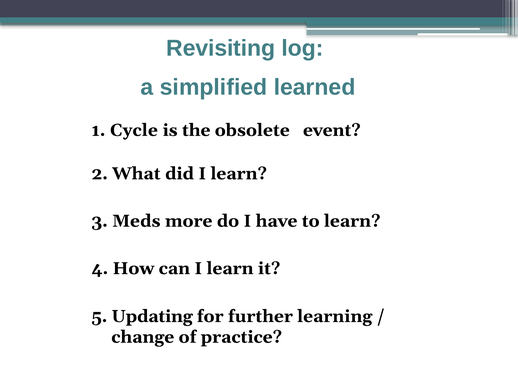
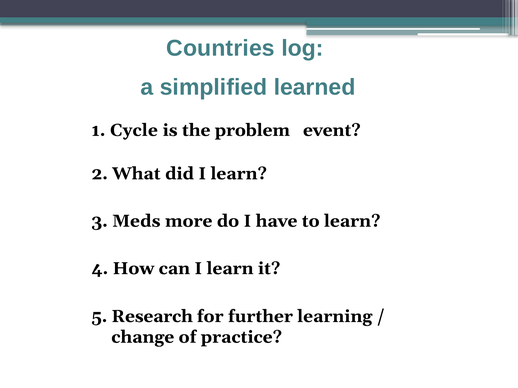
Revisiting: Revisiting -> Countries
obsolete: obsolete -> problem
Updating: Updating -> Research
